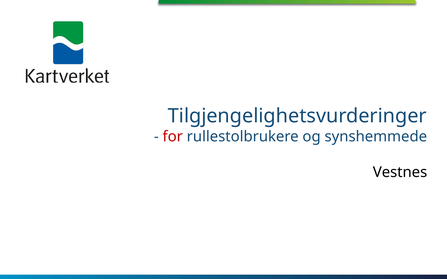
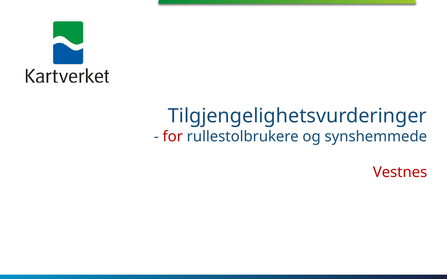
Vestnes colour: black -> red
